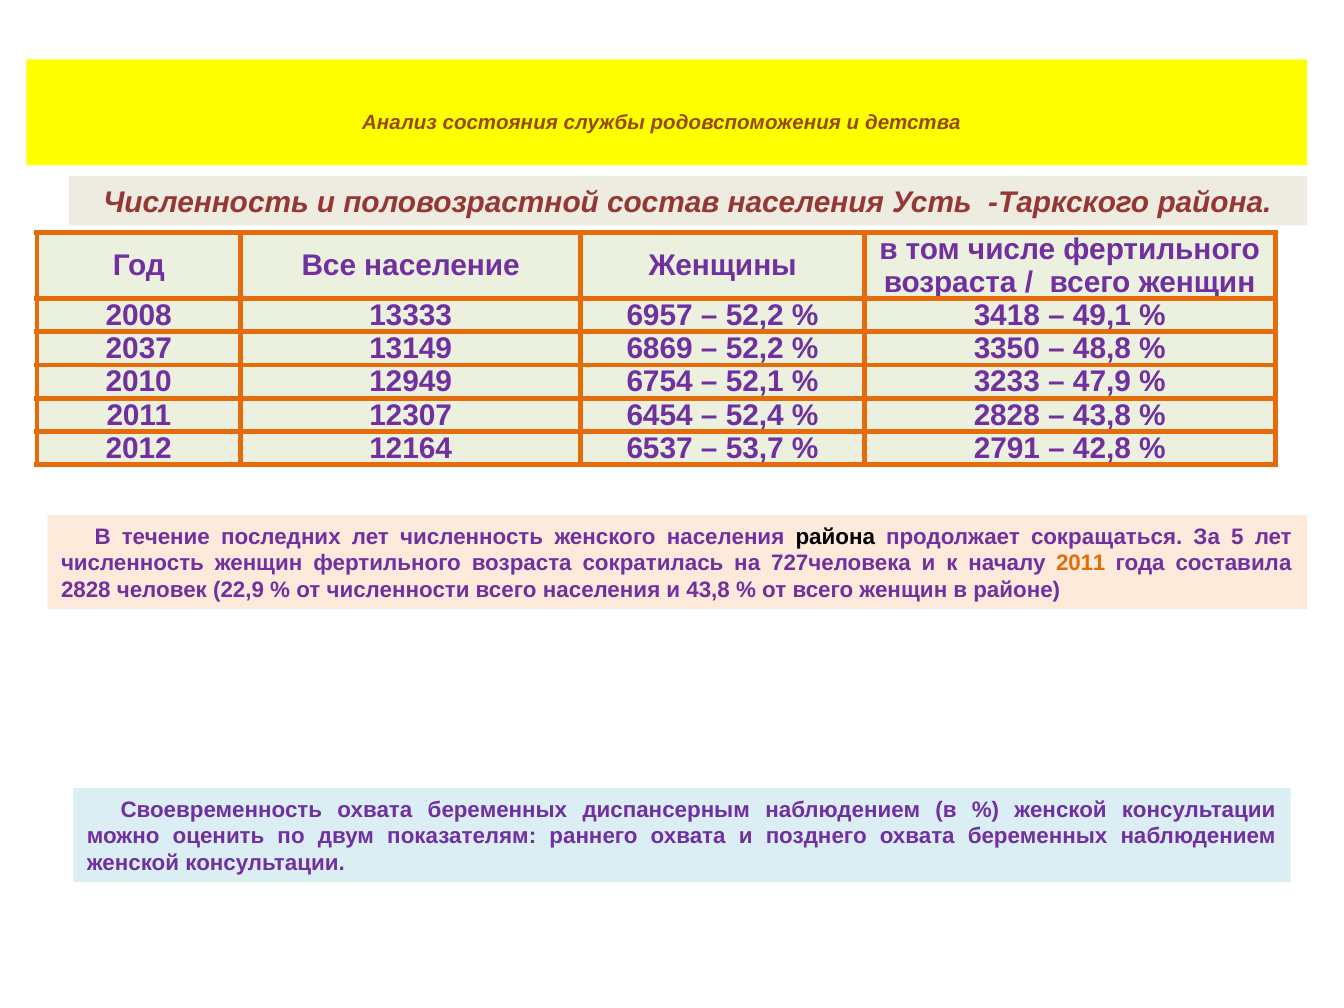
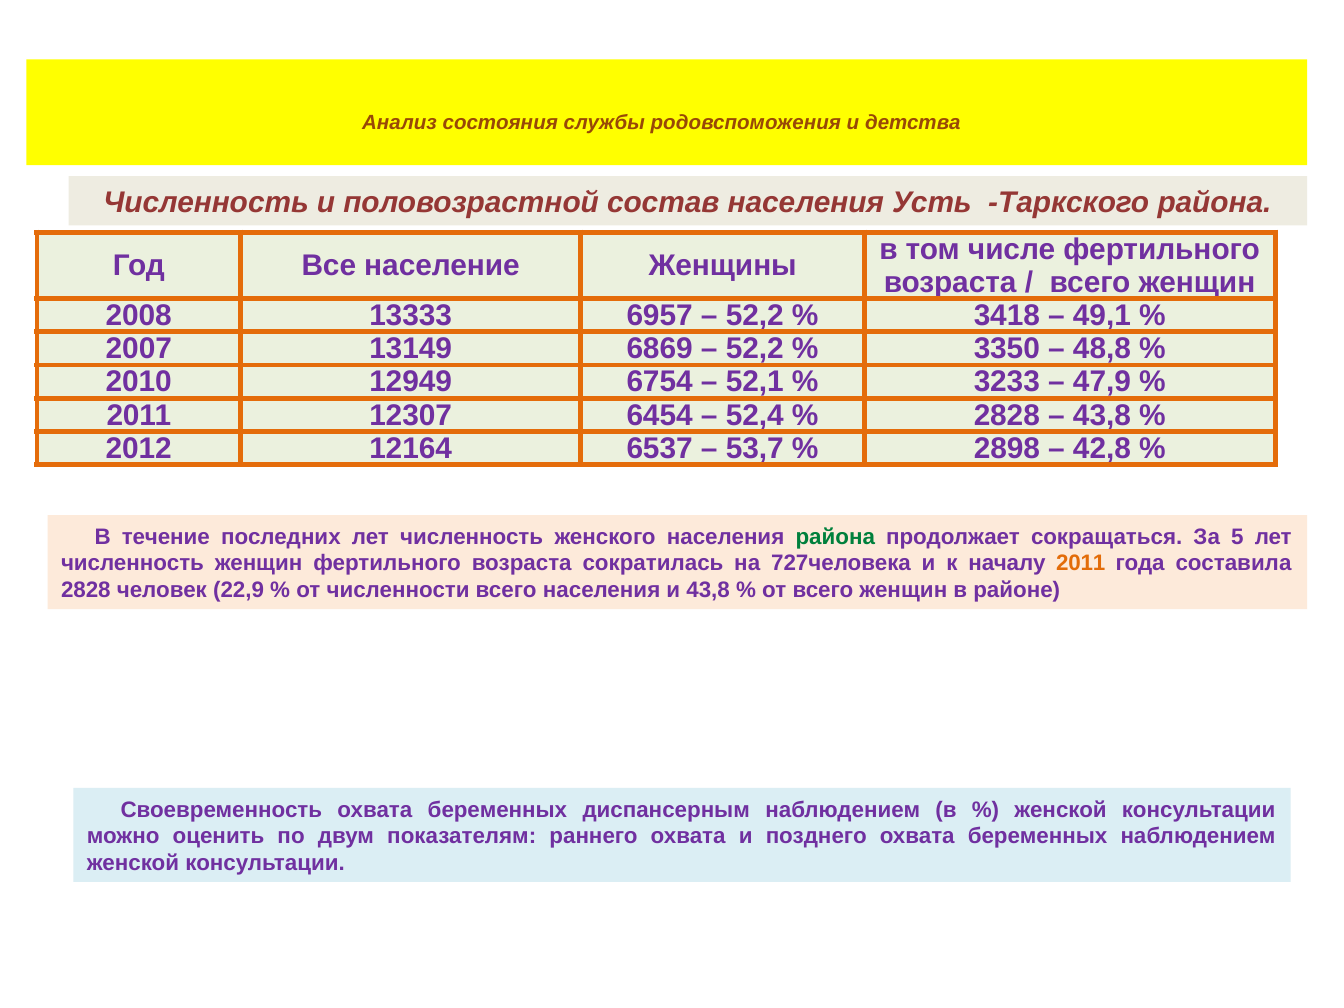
2037: 2037 -> 2007
2791: 2791 -> 2898
района at (835, 537) colour: black -> green
